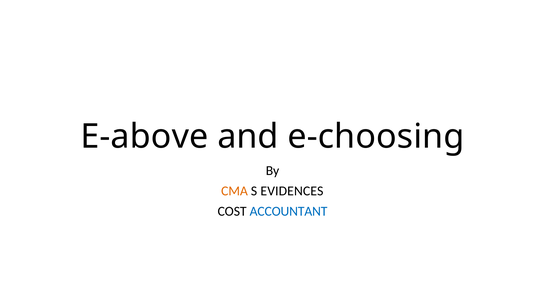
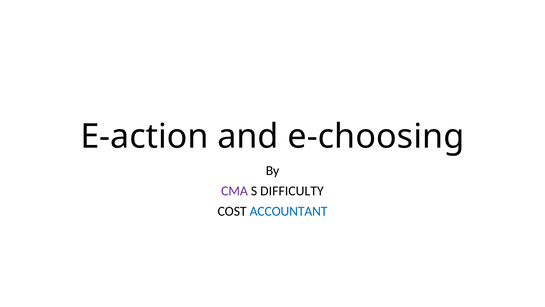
E-above: E-above -> E-action
CMA colour: orange -> purple
EVIDENCES: EVIDENCES -> DIFFICULTY
